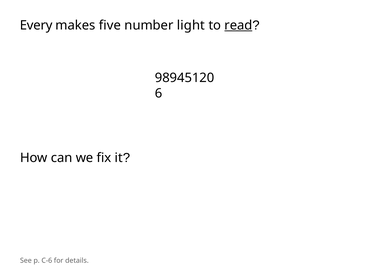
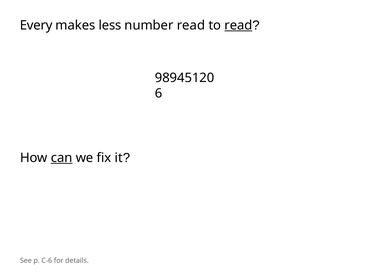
five: five -> less
number light: light -> read
can underline: none -> present
